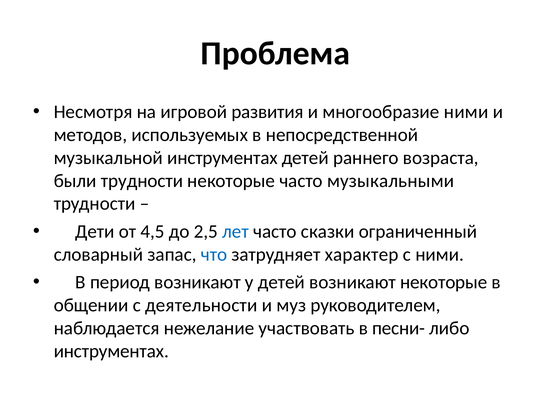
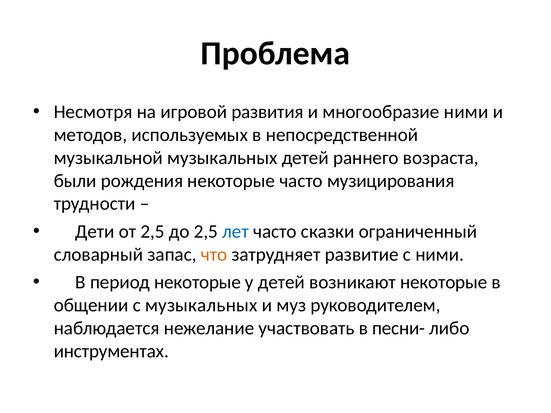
музыкальной инструментах: инструментах -> музыкальных
были трудности: трудности -> рождения
музыкальными: музыкальными -> музицирования
от 4,5: 4,5 -> 2,5
что colour: blue -> orange
характер: характер -> развитие
период возникают: возникают -> некоторые
с деятельности: деятельности -> музыкальных
